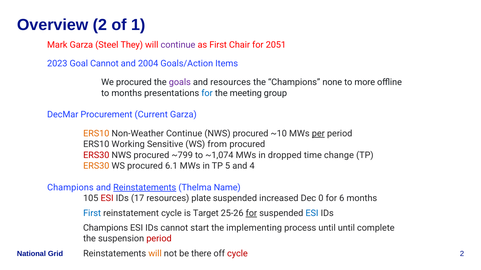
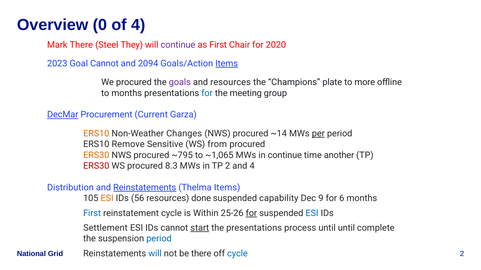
Overview 2: 2 -> 0
of 1: 1 -> 4
Mark Garza: Garza -> There
2051: 2051 -> 2020
2004: 2004 -> 2094
Items at (227, 64) underline: none -> present
none: none -> plate
DecMar underline: none -> present
Non-Weather Continue: Continue -> Changes
~10: ~10 -> ~14
Working: Working -> Remove
ERS30 at (96, 155) colour: red -> orange
~799: ~799 -> ~795
~1,074: ~1,074 -> ~1,065
in dropped: dropped -> continue
change: change -> another
ERS30 at (96, 166) colour: orange -> red
6.1: 6.1 -> 8.3
TP 5: 5 -> 2
Champions at (70, 188): Champions -> Distribution
Thelma Name: Name -> Items
ESI at (107, 199) colour: red -> orange
17: 17 -> 56
plate: plate -> done
increased: increased -> capability
0: 0 -> 9
Target: Target -> Within
Champions at (106, 228): Champions -> Settlement
start underline: none -> present
the implementing: implementing -> presentations
period at (159, 239) colour: red -> blue
will at (155, 254) colour: orange -> blue
cycle at (237, 254) colour: red -> blue
